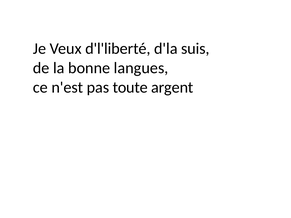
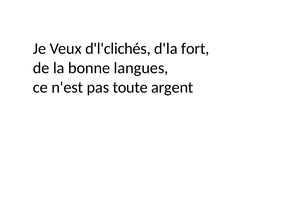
d'l'liberté: d'l'liberté -> d'l'clichés
suis: suis -> fort
